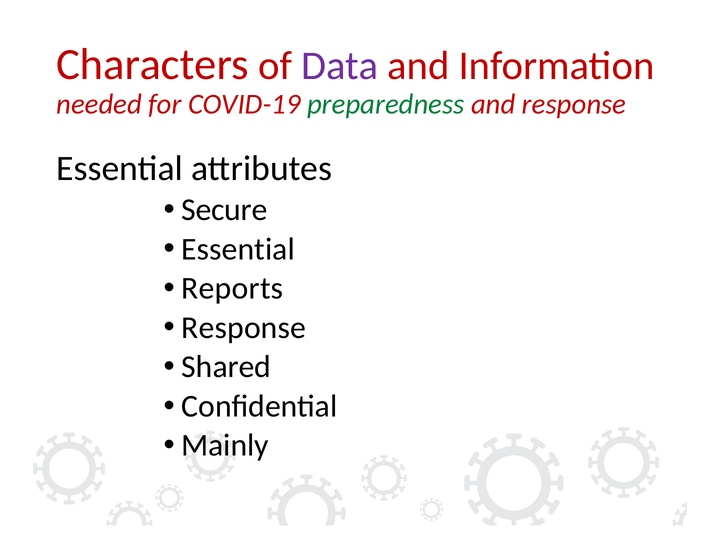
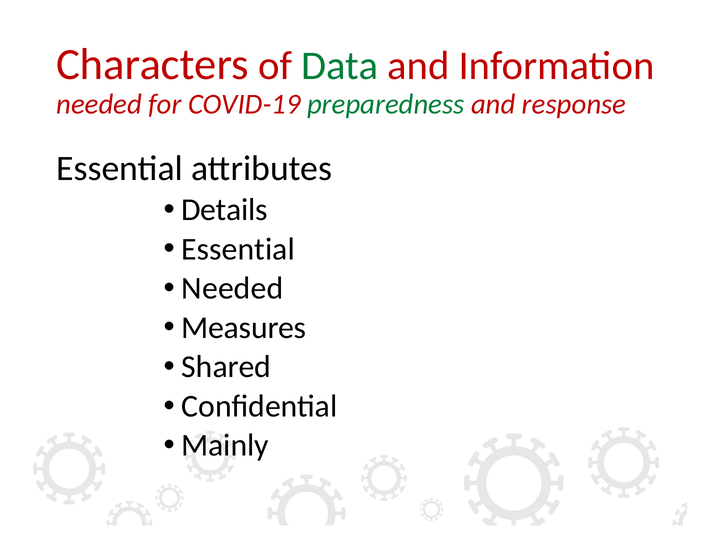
Data colour: purple -> green
Secure: Secure -> Details
Reports at (232, 289): Reports -> Needed
Response at (244, 328): Response -> Measures
